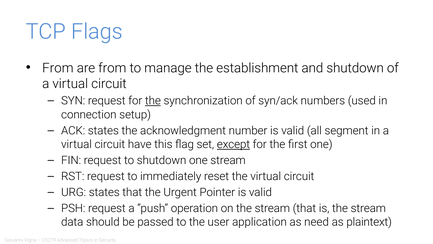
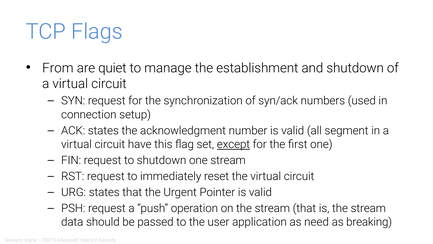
are from: from -> quiet
the at (153, 101) underline: present -> none
plaintext: plaintext -> breaking
